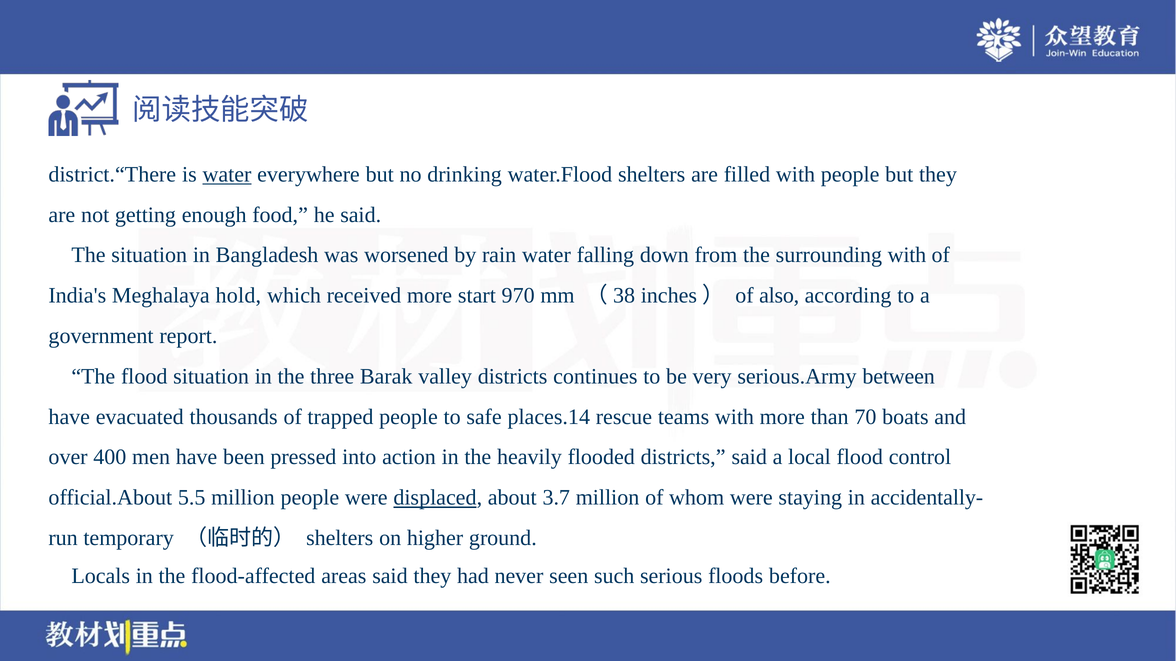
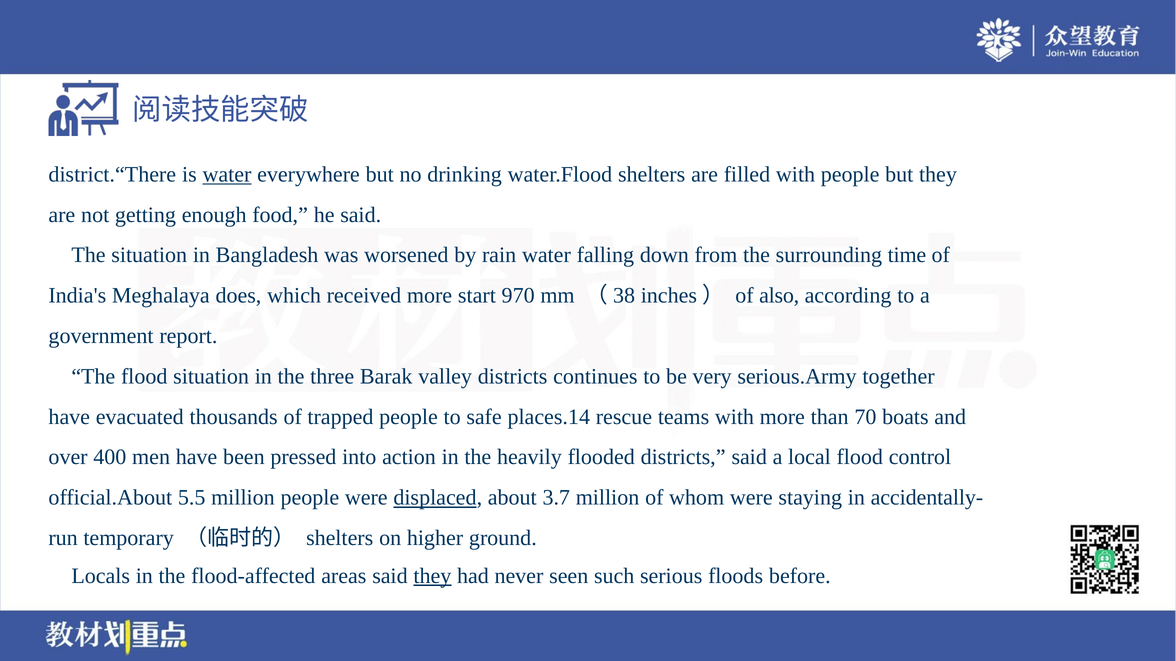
surrounding with: with -> time
hold: hold -> does
between: between -> together
they at (432, 576) underline: none -> present
